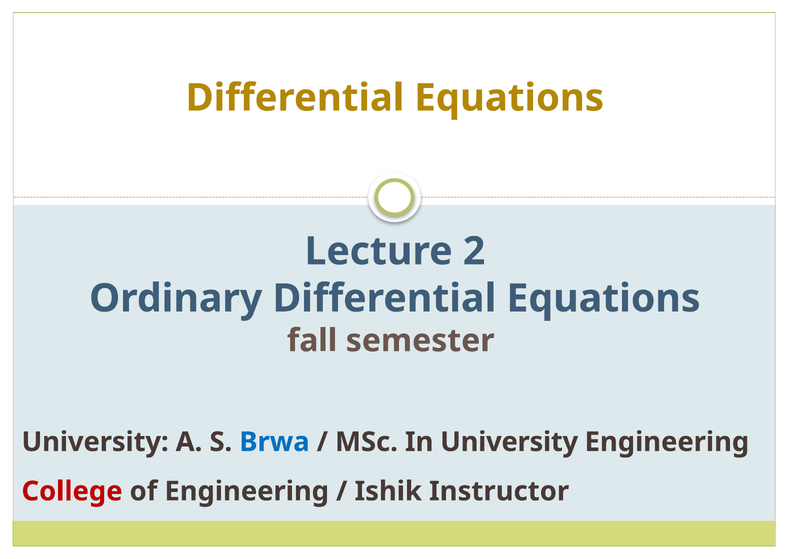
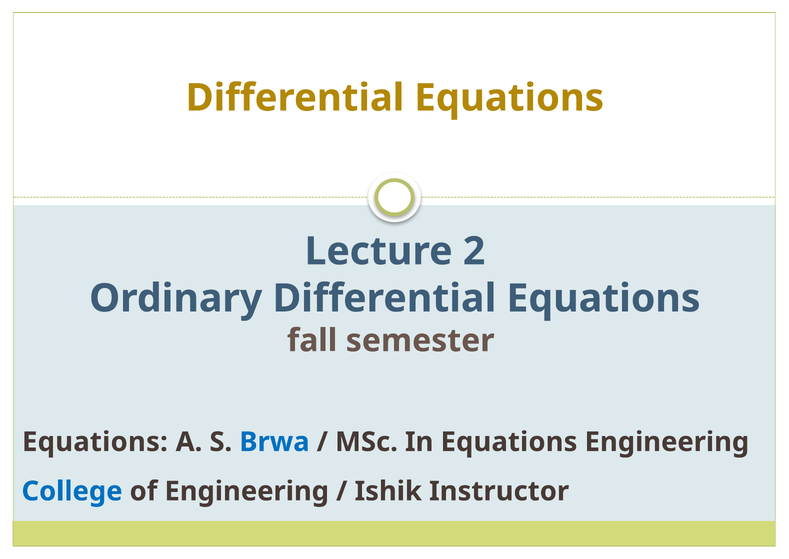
University at (95, 442): University -> Equations
In University: University -> Equations
College colour: red -> blue
